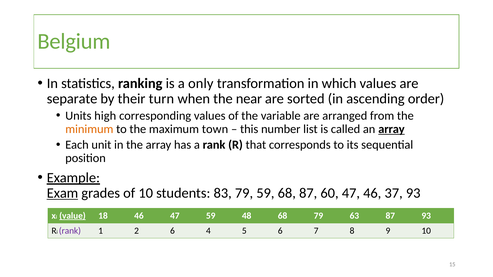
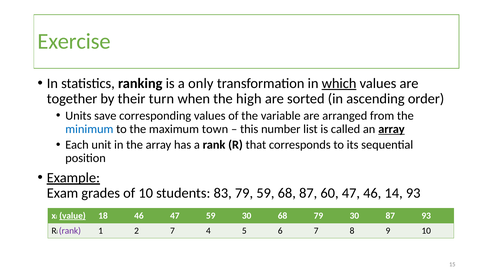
Belgium: Belgium -> Exercise
which underline: none -> present
separate: separate -> together
near: near -> high
high: high -> save
minimum colour: orange -> blue
Exam underline: present -> none
37: 37 -> 14
59 48: 48 -> 30
79 63: 63 -> 30
2 6: 6 -> 7
